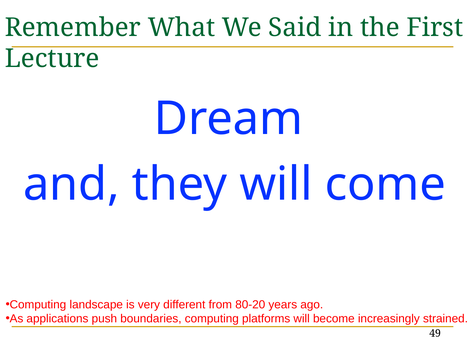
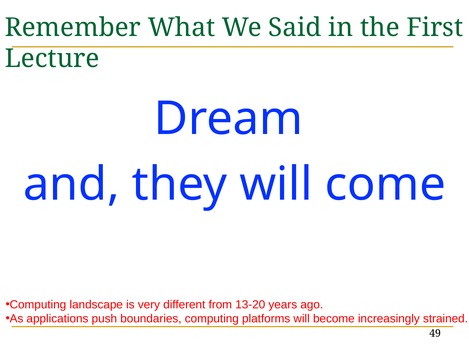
80-20: 80-20 -> 13-20
